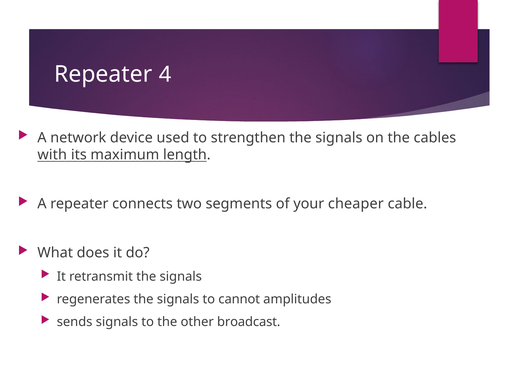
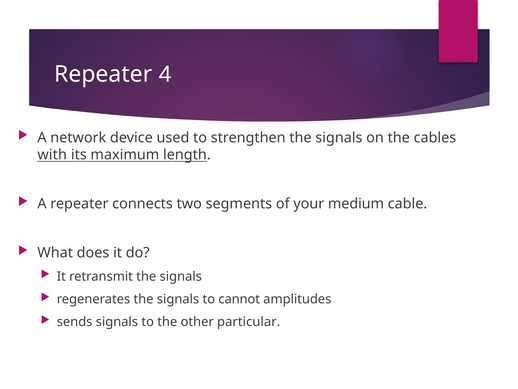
cheaper: cheaper -> medium
broadcast: broadcast -> particular
